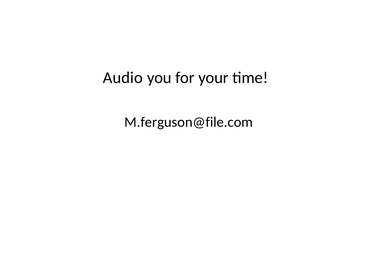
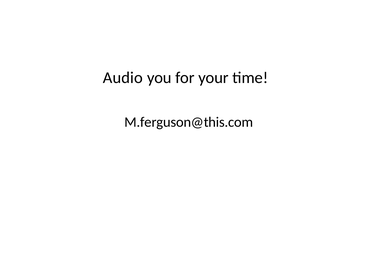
M.ferguson@file.com: M.ferguson@file.com -> M.ferguson@this.com
